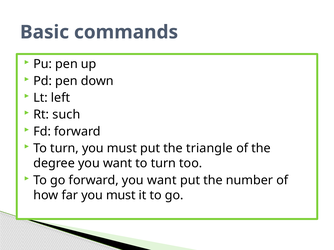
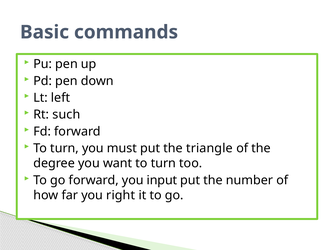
forward you want: want -> input
far you must: must -> right
